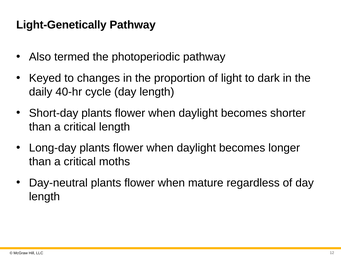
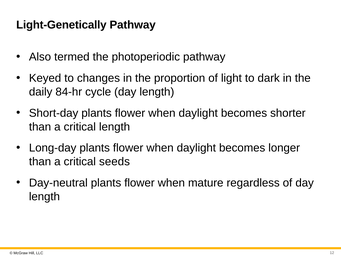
40-hr: 40-hr -> 84-hr
moths: moths -> seeds
